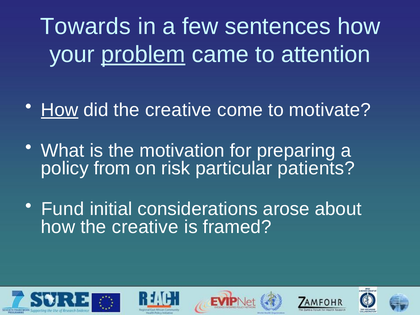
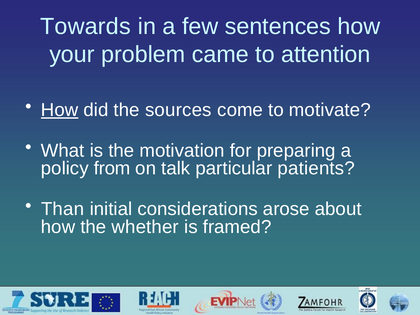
problem underline: present -> none
did the creative: creative -> sources
risk: risk -> talk
Fund: Fund -> Than
how the creative: creative -> whether
